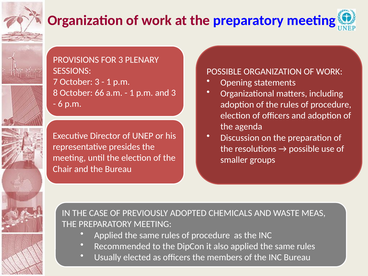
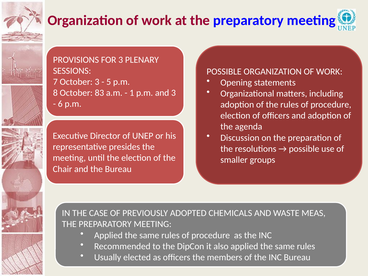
1 at (109, 82): 1 -> 5
66: 66 -> 83
